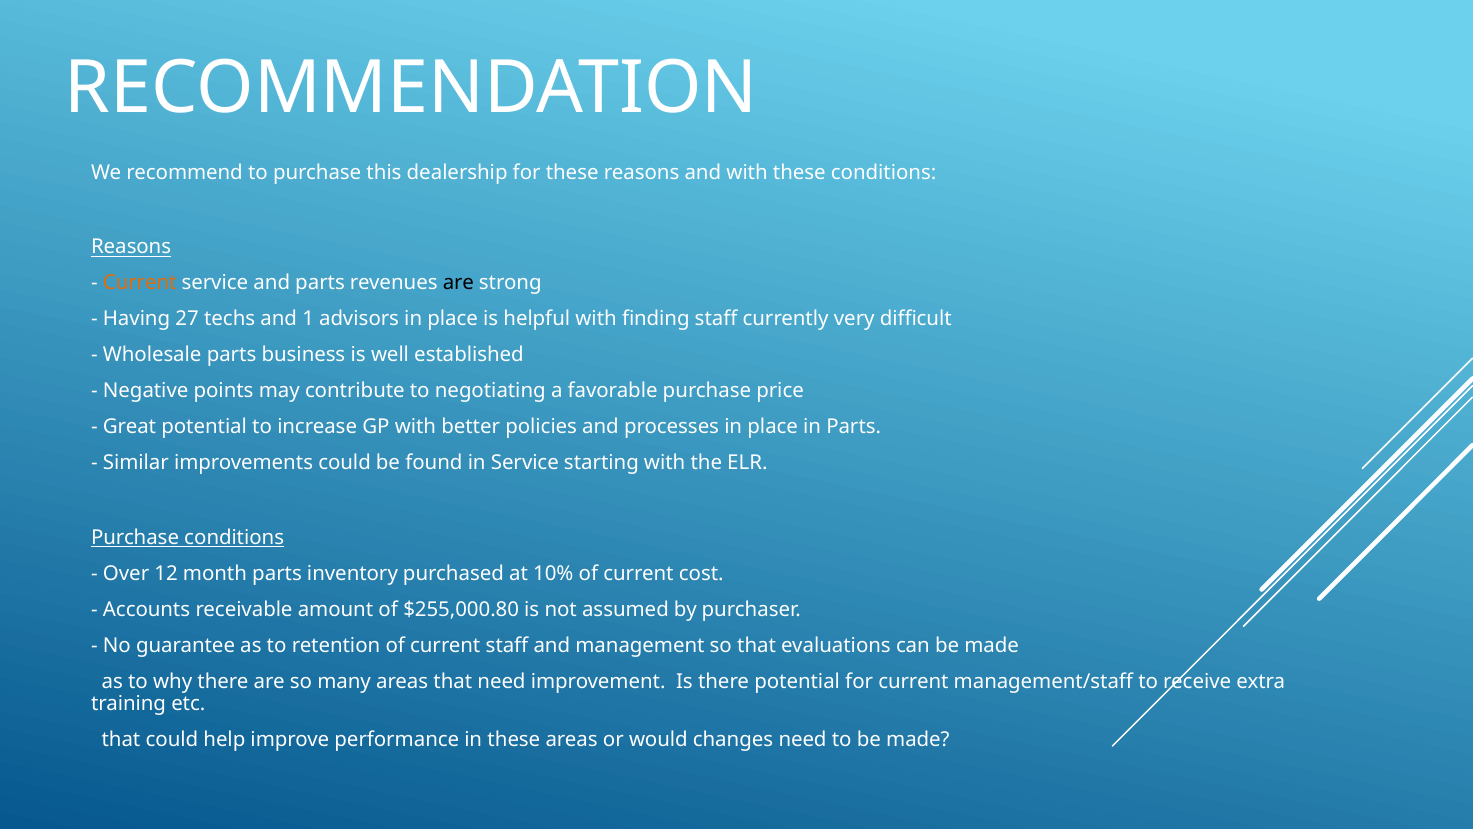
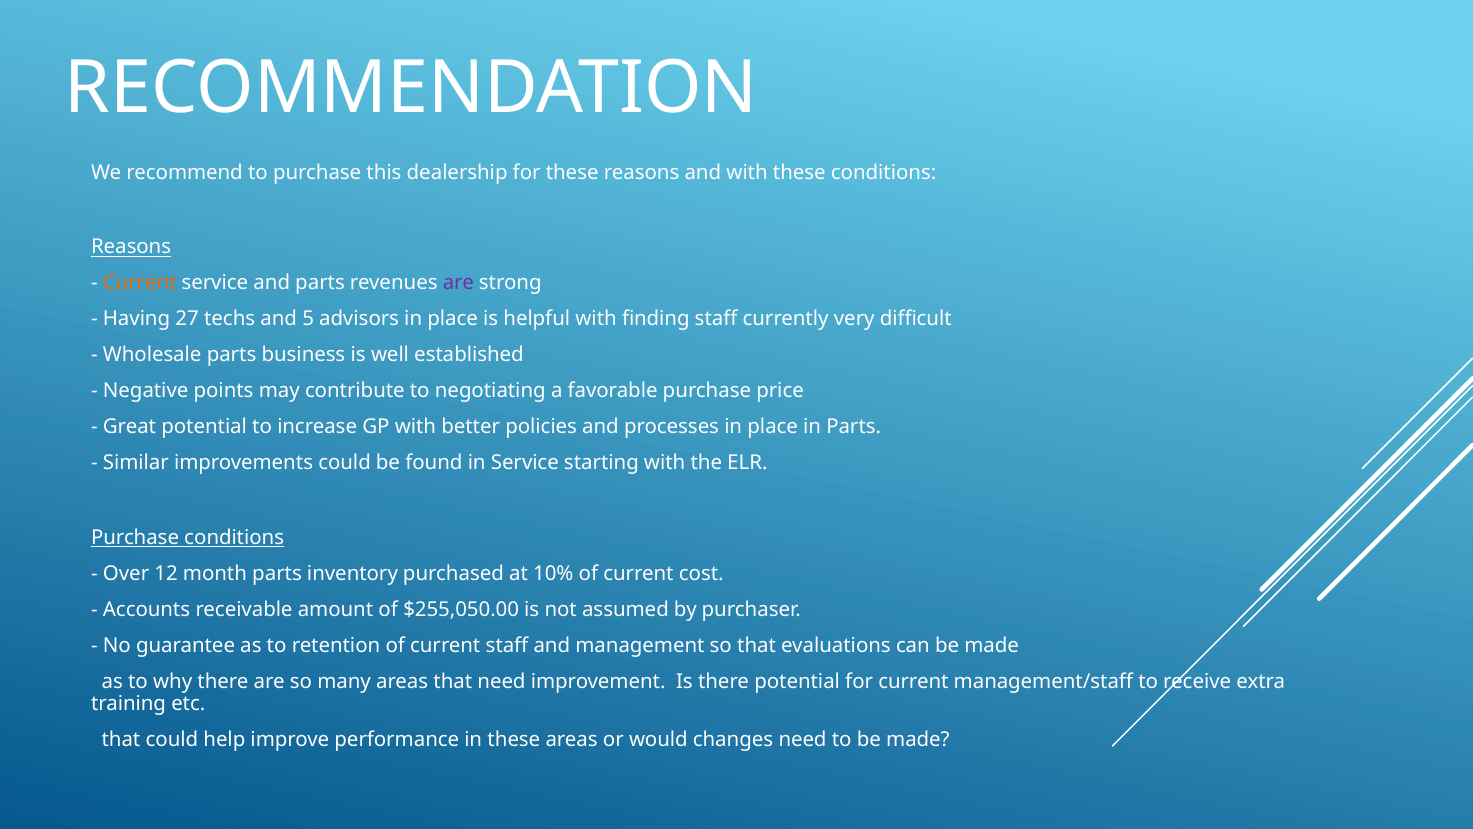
are at (458, 283) colour: black -> purple
1: 1 -> 5
$255,000.80: $255,000.80 -> $255,050.00
